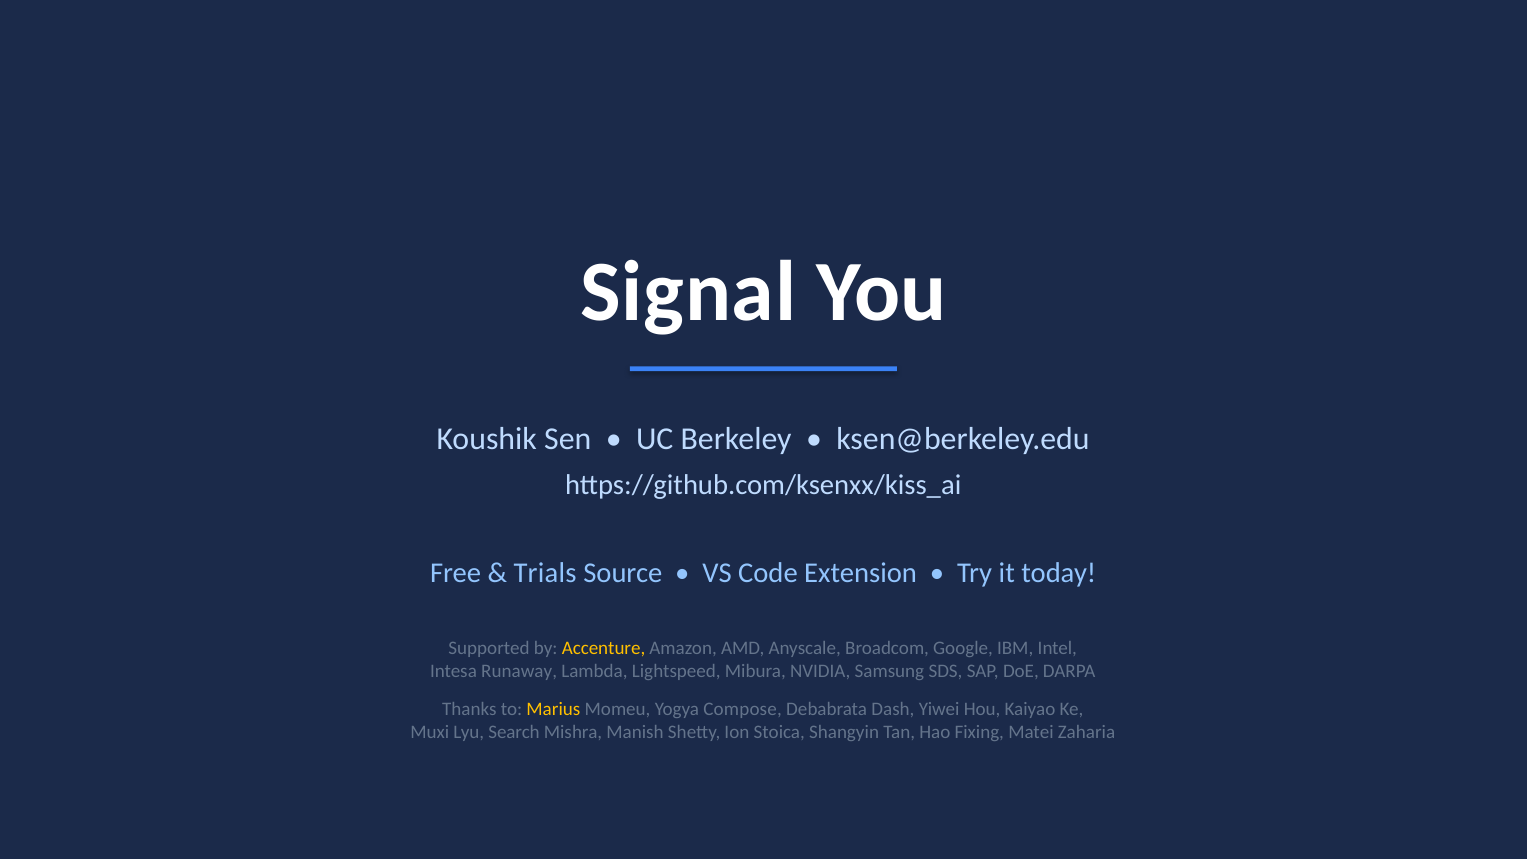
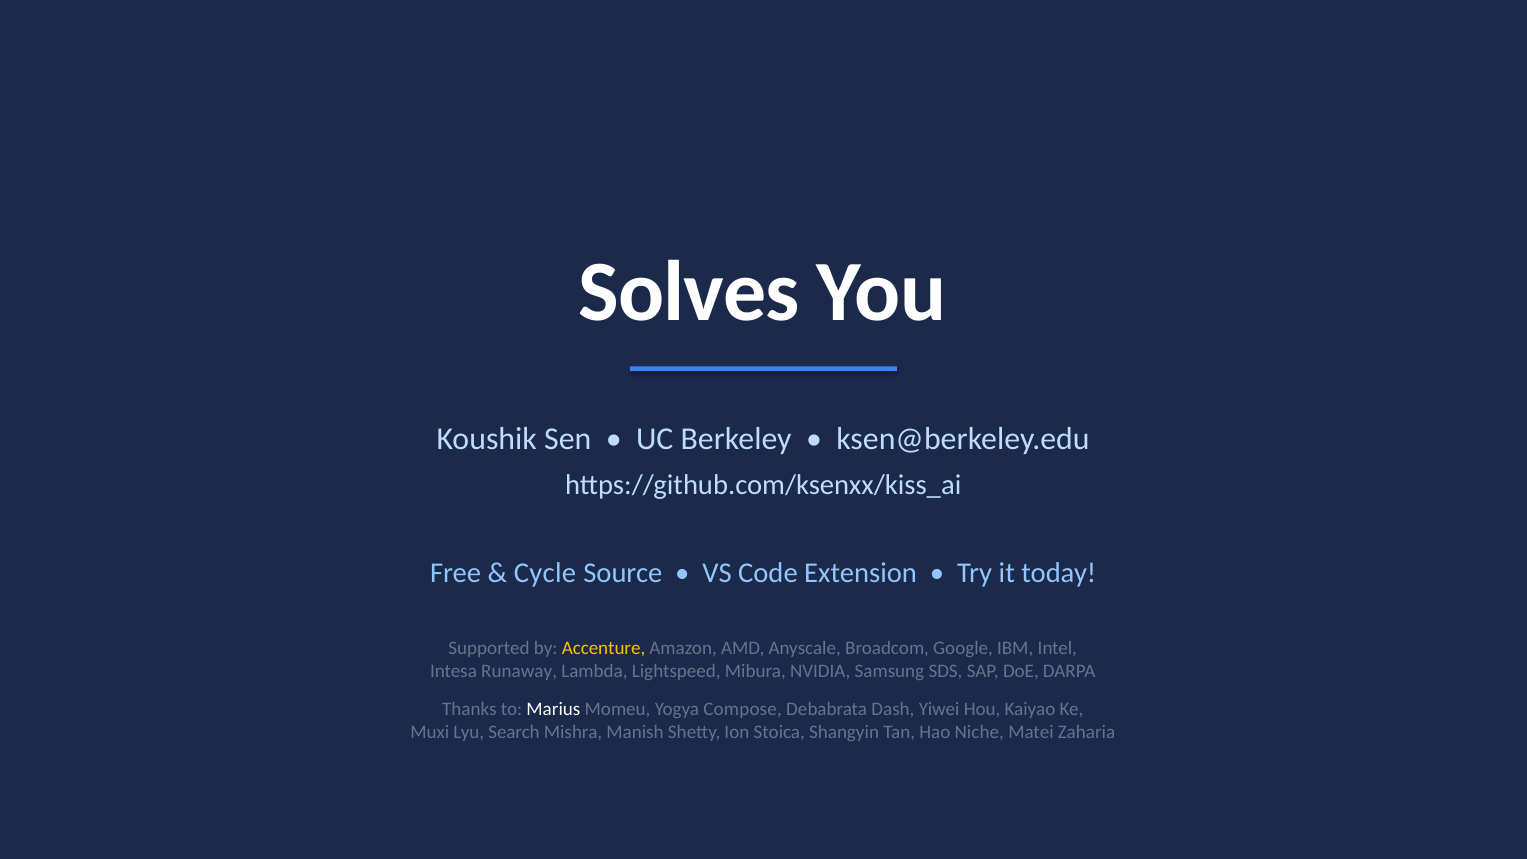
Signal: Signal -> Solves
Trials: Trials -> Cycle
Marius colour: yellow -> white
Fixing: Fixing -> Niche
